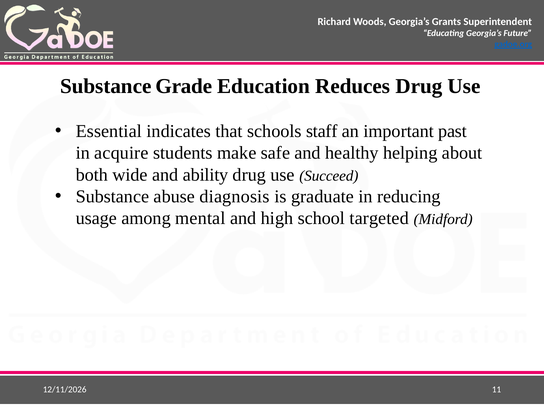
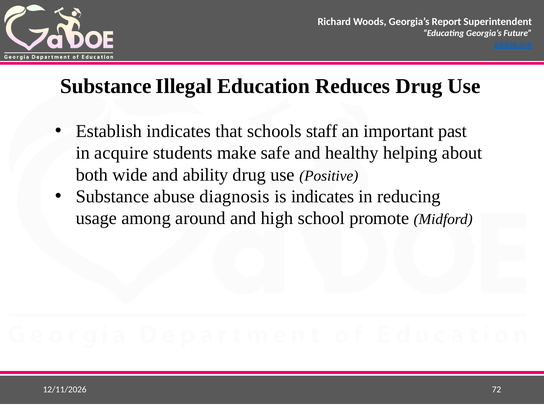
Grants: Grants -> Report
Grade: Grade -> Illegal
Essential: Essential -> Establish
Succeed: Succeed -> Positive
is graduate: graduate -> indicates
mental: mental -> around
targeted: targeted -> promote
11: 11 -> 72
